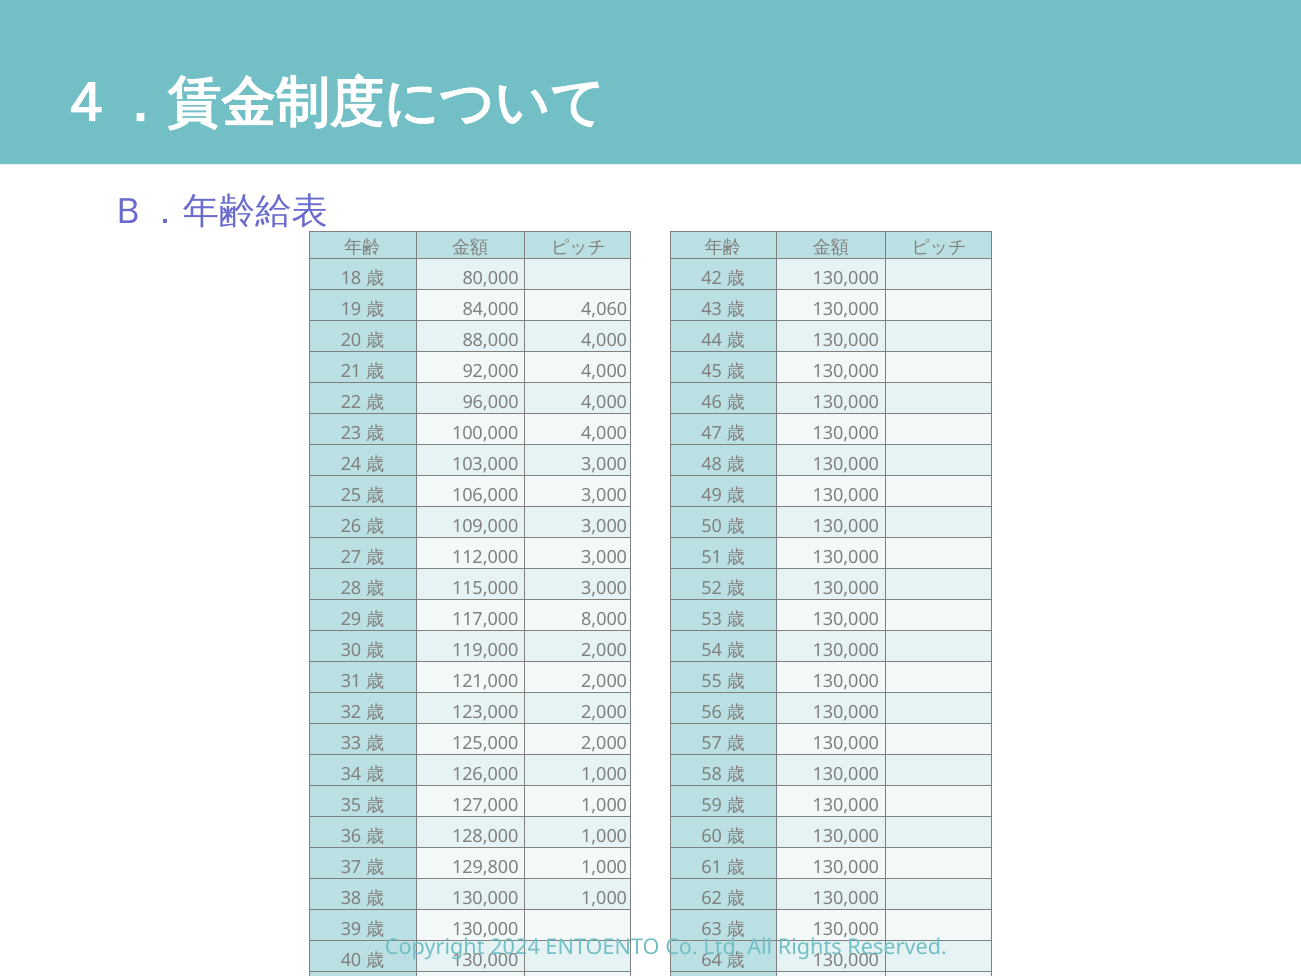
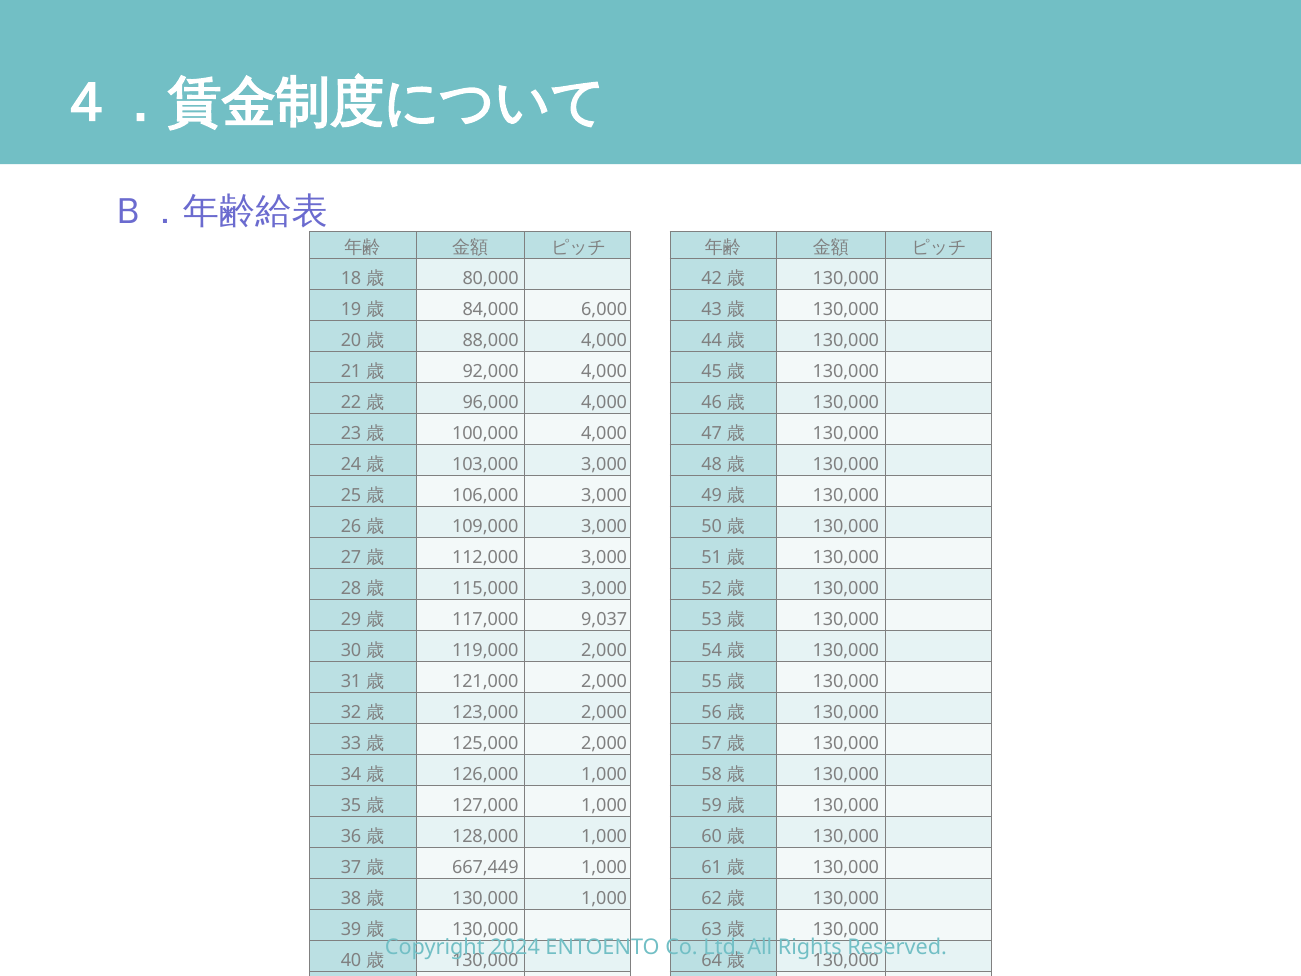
4,060: 4,060 -> 6,000
8,000: 8,000 -> 9,037
129,800: 129,800 -> 667,449
